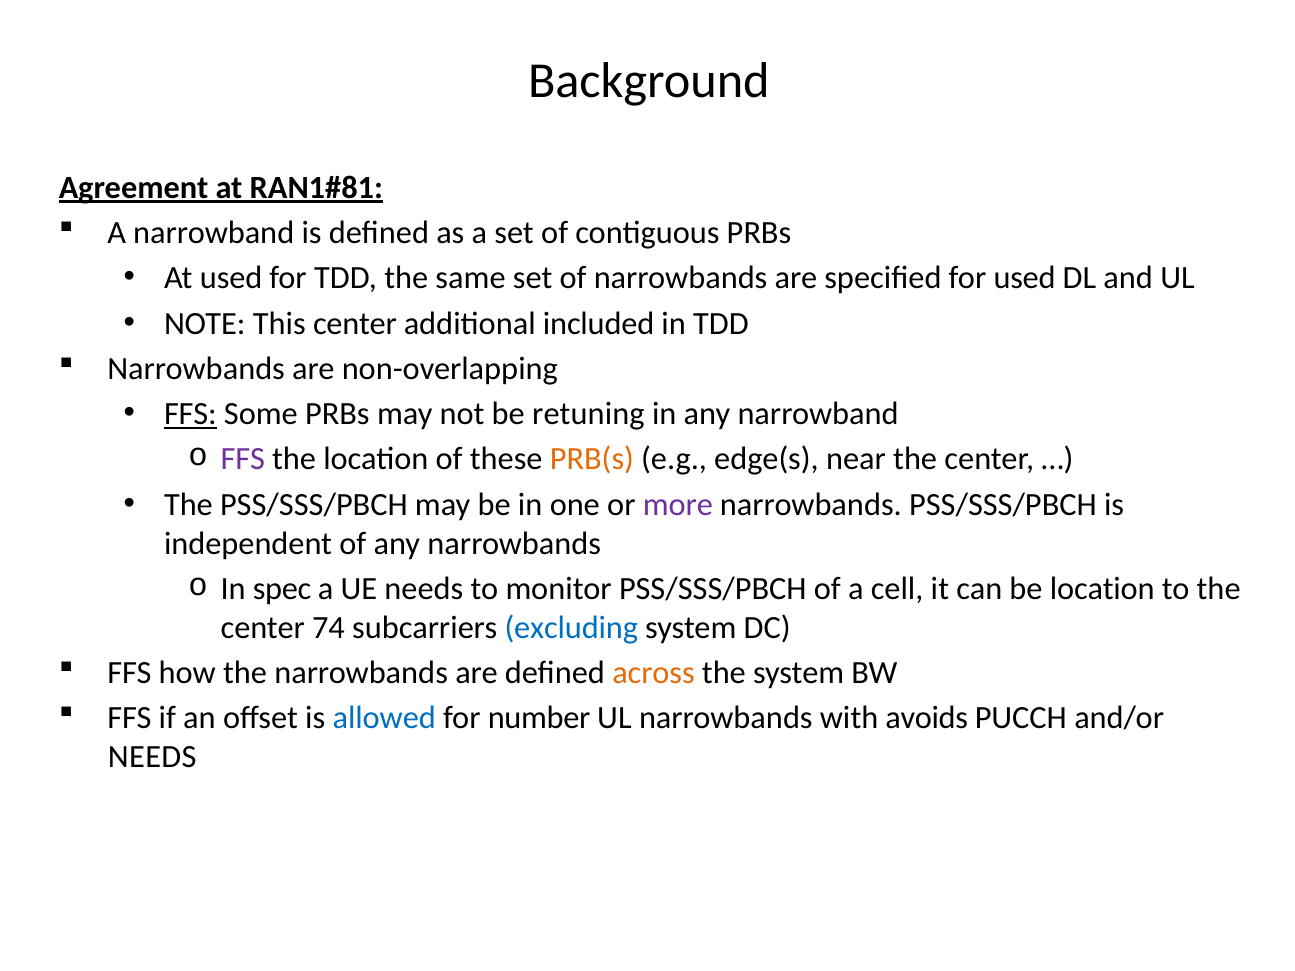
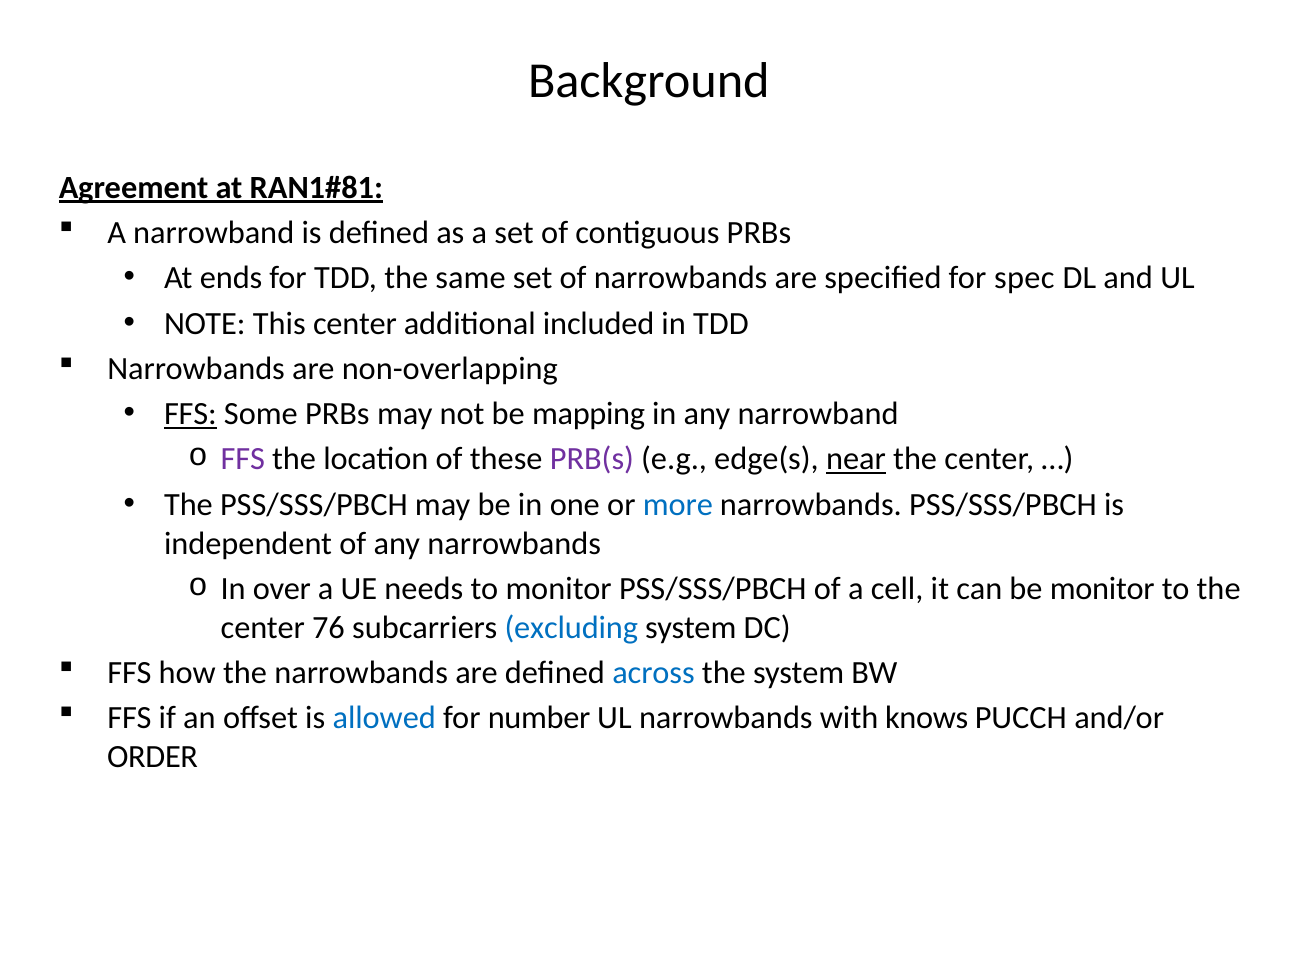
At used: used -> ends
for used: used -> spec
retuning: retuning -> mapping
PRB(s colour: orange -> purple
near underline: none -> present
more colour: purple -> blue
spec: spec -> over
be location: location -> monitor
74: 74 -> 76
across colour: orange -> blue
avoids: avoids -> knows
NEEDS at (152, 757): NEEDS -> ORDER
